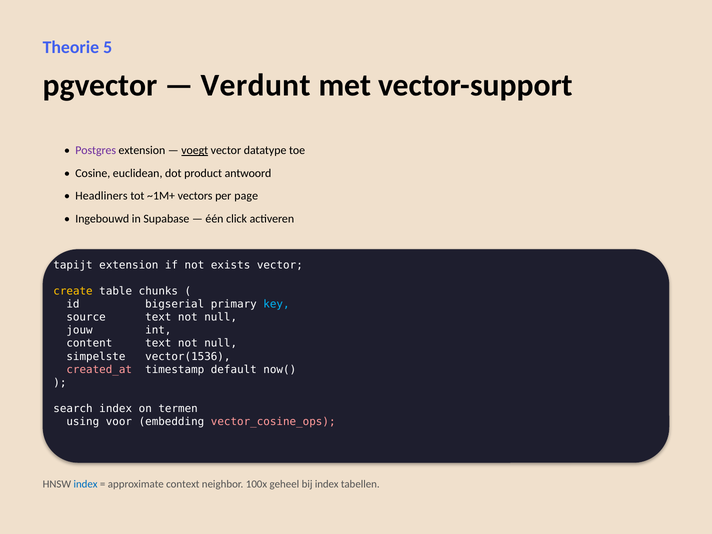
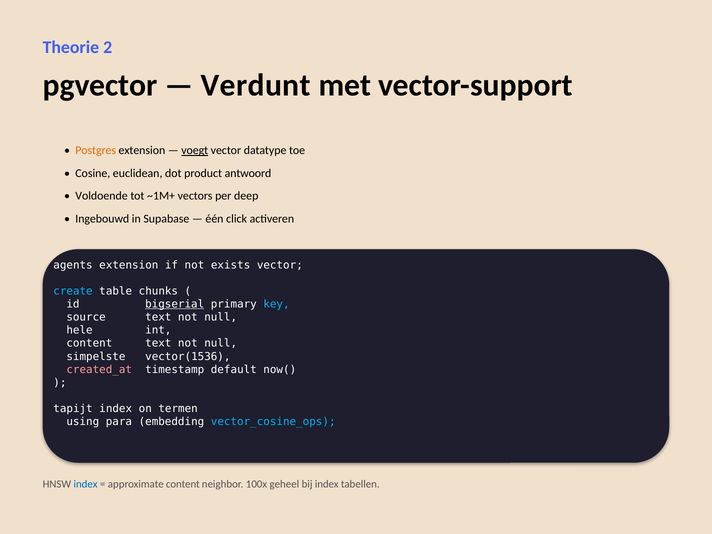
5: 5 -> 2
Postgres colour: purple -> orange
Headliners: Headliners -> Voldoende
page: page -> deep
tapijt: tapijt -> agents
create colour: yellow -> light blue
bigserial underline: none -> present
jouw: jouw -> hele
search: search -> tapijt
voor: voor -> para
vector_cosine_ops colour: pink -> light blue
approximate context: context -> content
